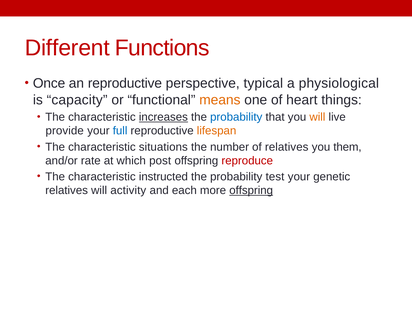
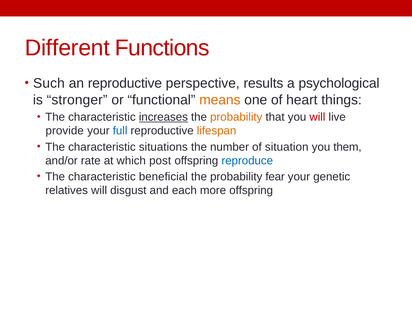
Once: Once -> Such
typical: typical -> results
physiological: physiological -> psychological
capacity: capacity -> stronger
probability at (236, 117) colour: blue -> orange
will at (317, 117) colour: orange -> red
of relatives: relatives -> situation
reproduce colour: red -> blue
instructed: instructed -> beneficial
test: test -> fear
activity: activity -> disgust
offspring at (251, 190) underline: present -> none
